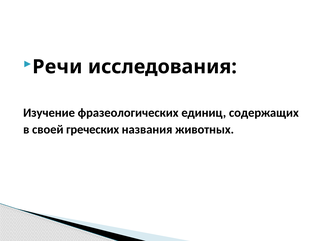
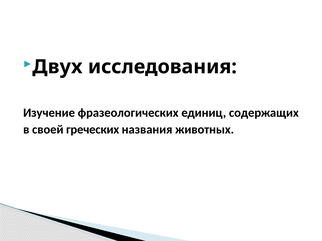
Речи: Речи -> Двух
